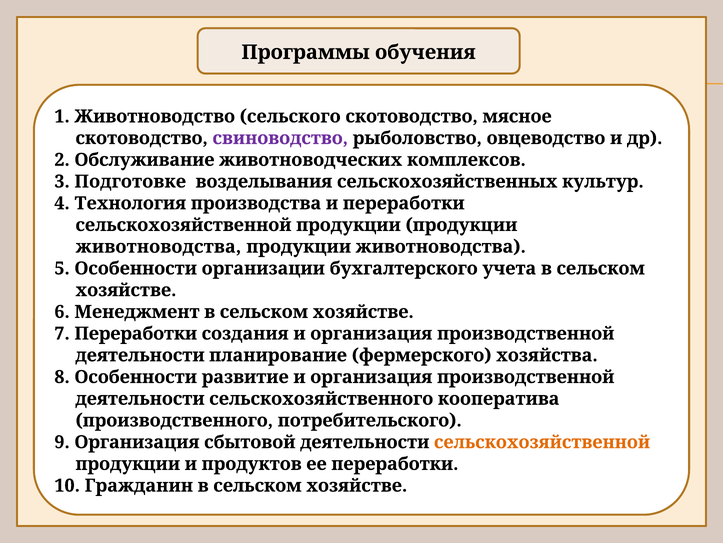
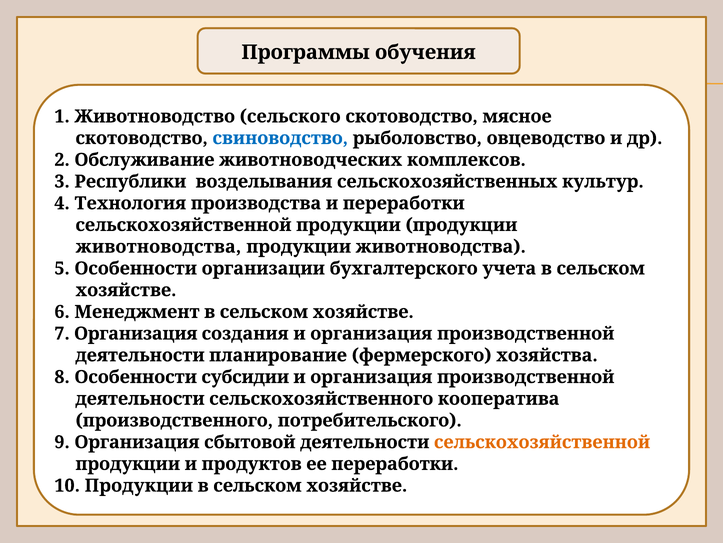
свиноводство colour: purple -> blue
Подготовке: Подготовке -> Республики
7 Переработки: Переработки -> Организация
развитие: развитие -> субсидии
10 Гражданин: Гражданин -> Продукции
